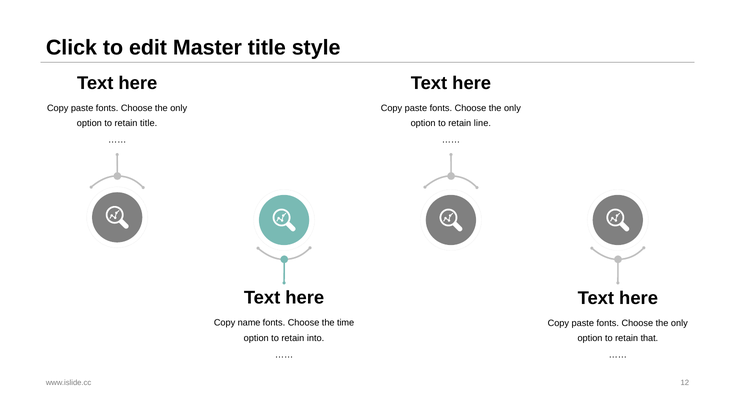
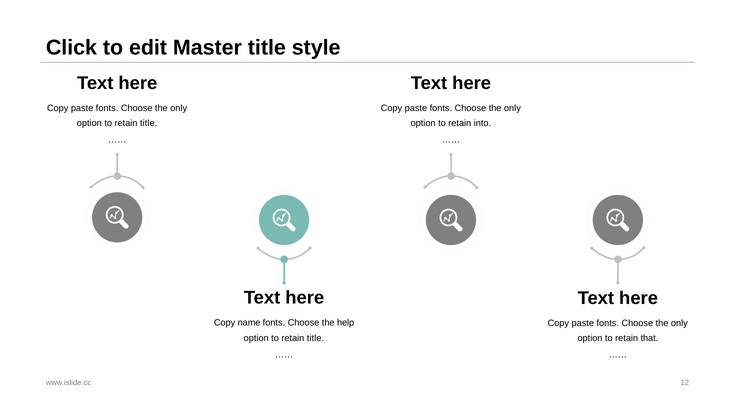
line: line -> into
time: time -> help
into at (316, 339): into -> title
